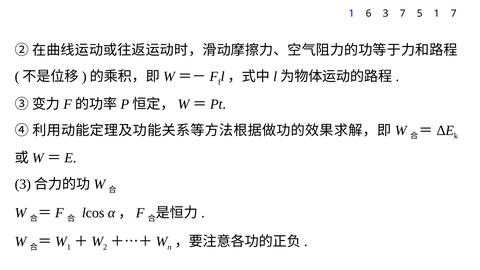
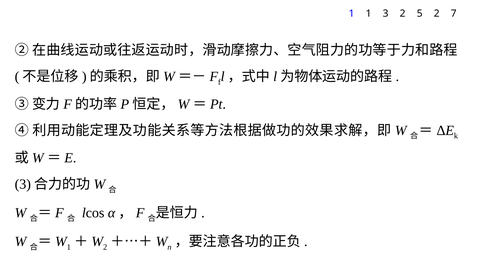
1 6: 6 -> 1
3 7: 7 -> 2
5 1: 1 -> 2
